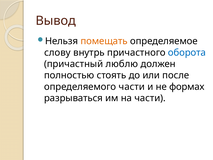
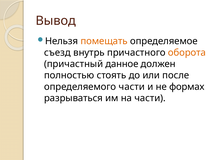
слову: слову -> съезд
оборота colour: blue -> orange
люблю: люблю -> данное
